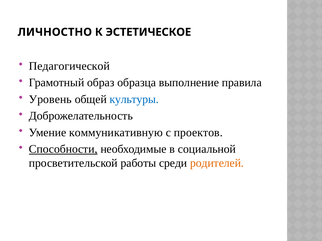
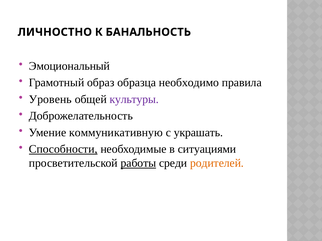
ЭСТЕТИЧЕСКОЕ: ЭСТЕТИЧЕСКОЕ -> БАНАЛЬНОСТЬ
Педагогической: Педагогической -> Эмоциональный
выполнение: выполнение -> необходимо
культуры colour: blue -> purple
проектов: проектов -> украшать
социальной: социальной -> ситуациями
работы underline: none -> present
